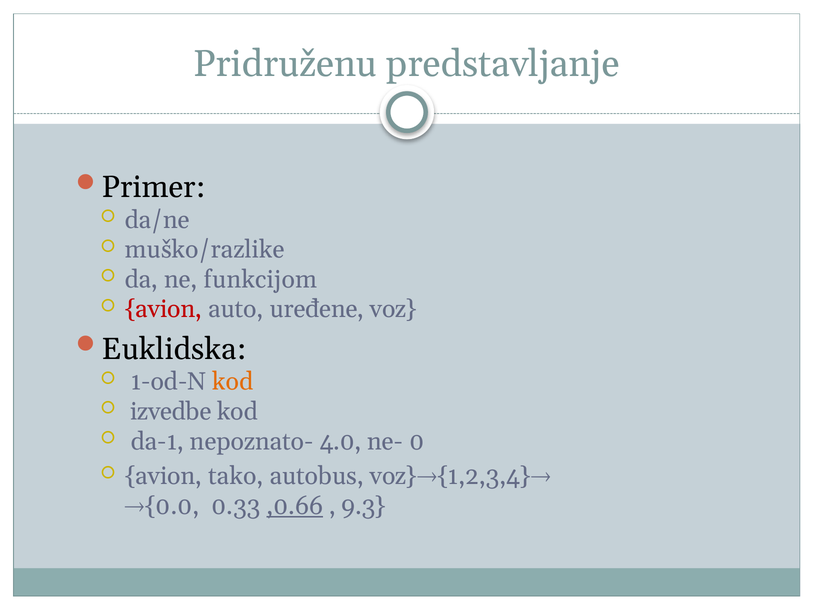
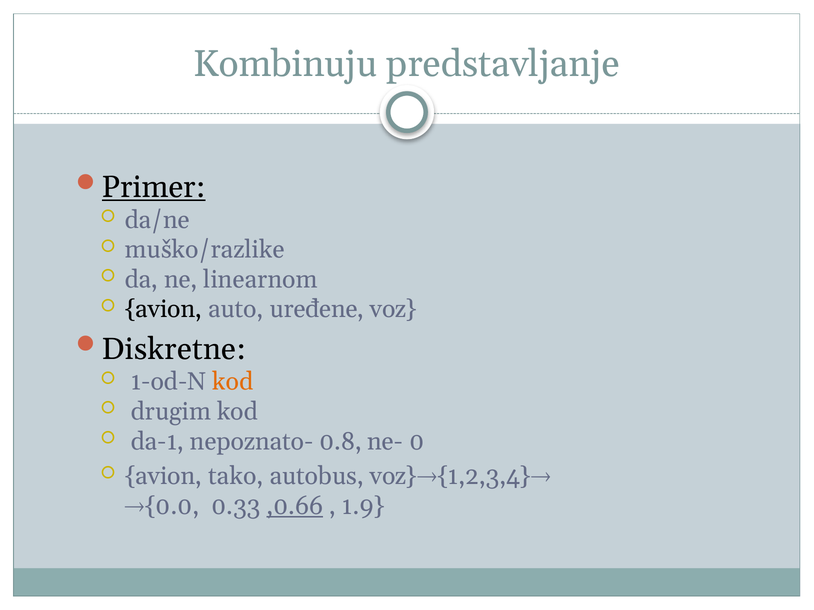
Pridruženu: Pridruženu -> Kombinuju
Primer underline: none -> present
funkcijom: funkcijom -> linearnom
avion at (163, 310) colour: red -> black
Euklidska: Euklidska -> Diskretne
izvedbe: izvedbe -> drugim
4.0: 4.0 -> 0.8
9.3: 9.3 -> 1.9
